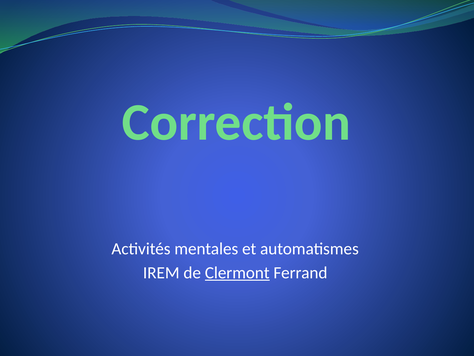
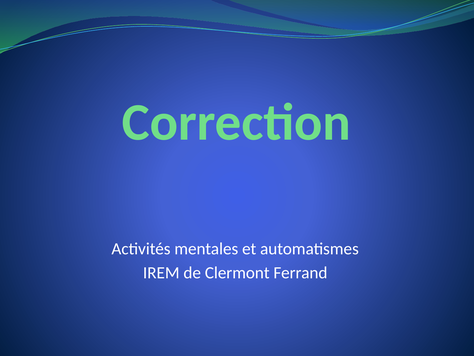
Clermont underline: present -> none
